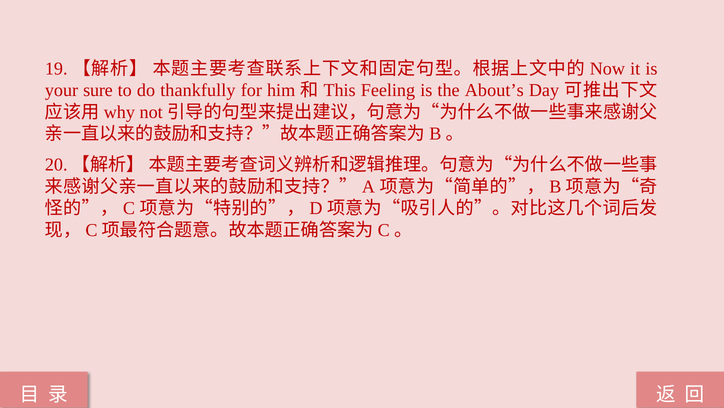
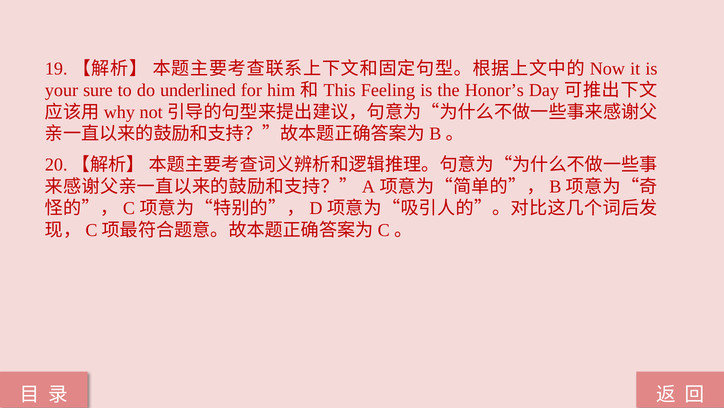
thankfully: thankfully -> underlined
About’s: About’s -> Honor’s
